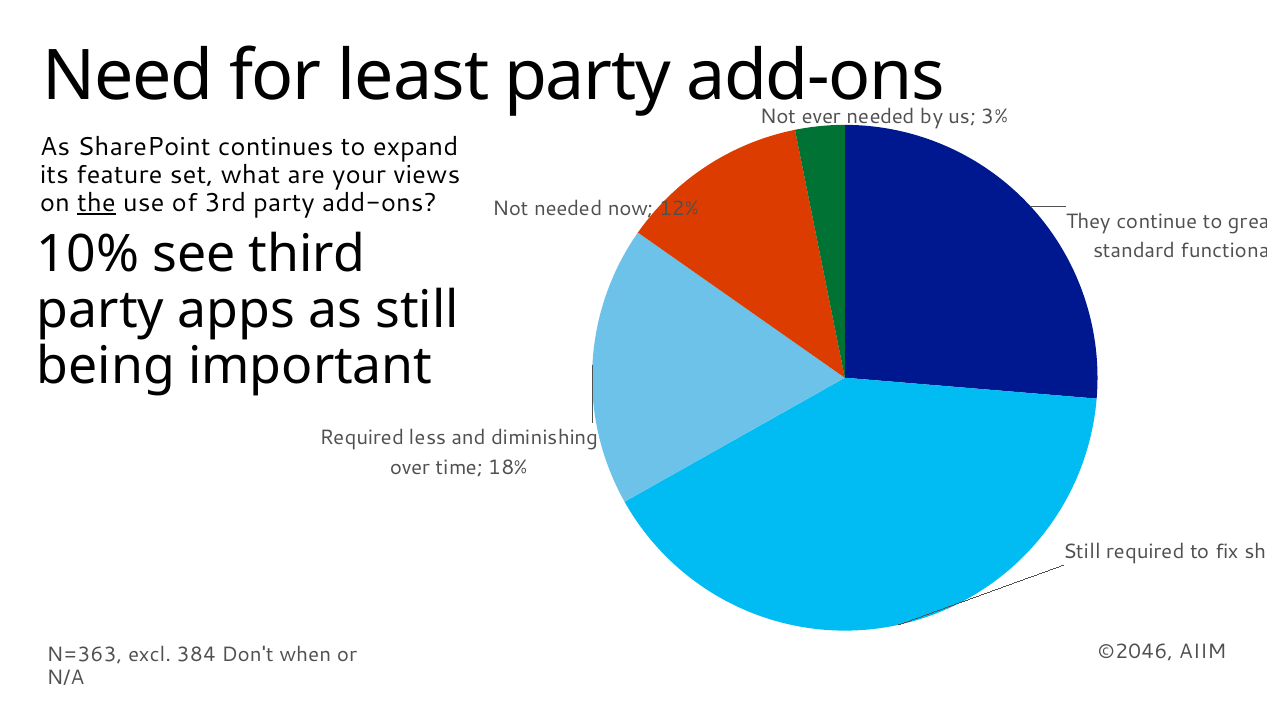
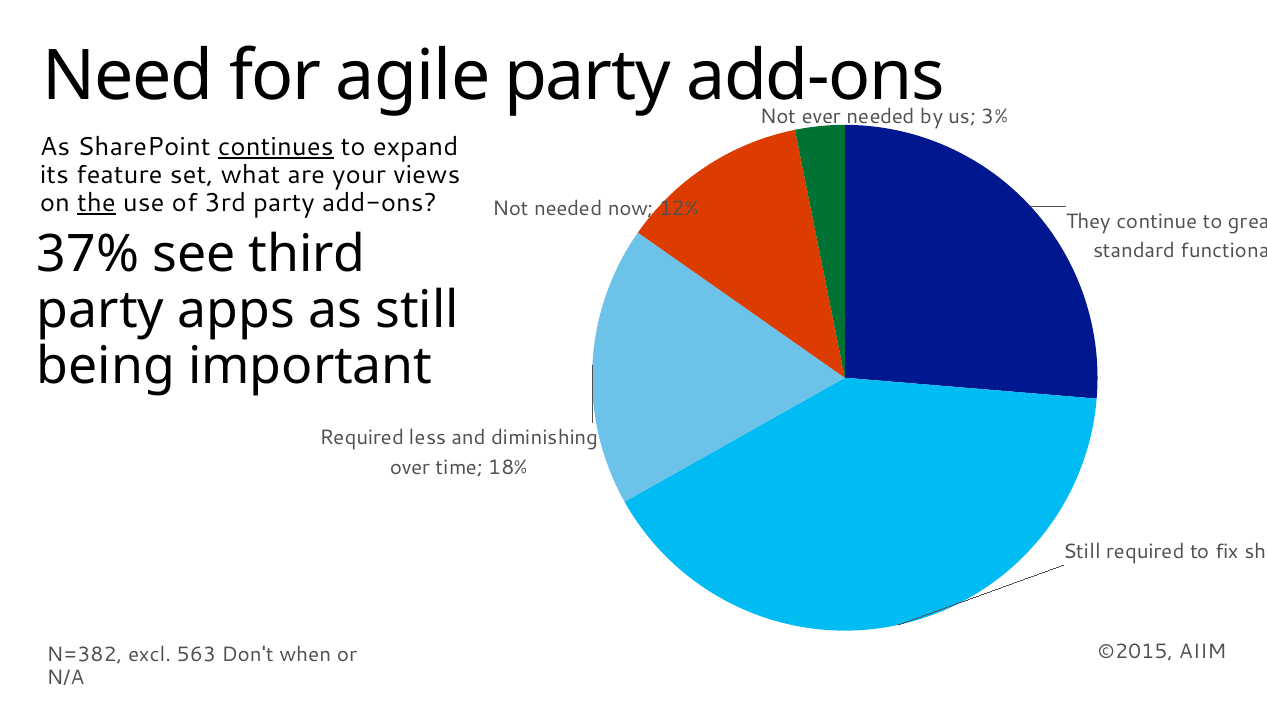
least: least -> agile
continues underline: none -> present
10%: 10% -> 37%
©2046: ©2046 -> ©2015
N=363: N=363 -> N=382
384: 384 -> 563
